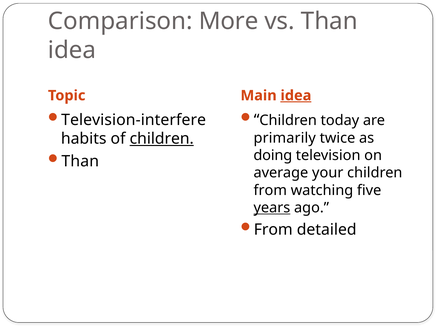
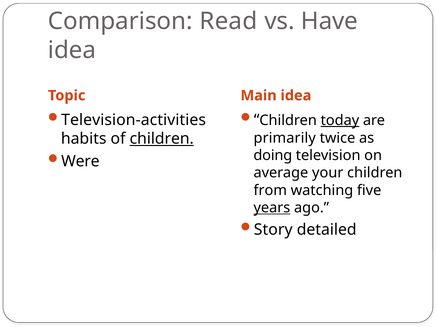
More: More -> Read
vs Than: Than -> Have
idea at (296, 96) underline: present -> none
Television-interfere: Television-interfere -> Television-activities
today underline: none -> present
Than at (80, 161): Than -> Were
From at (273, 229): From -> Story
